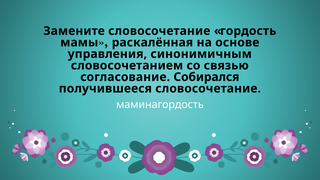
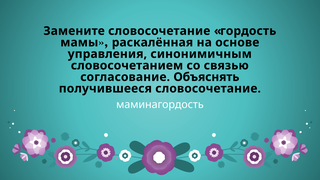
Собирался: Собирался -> Объяснять
